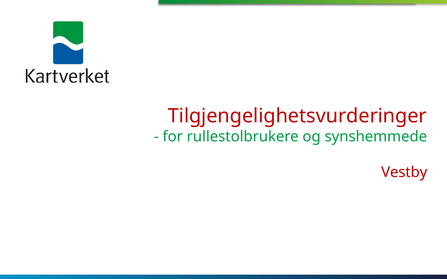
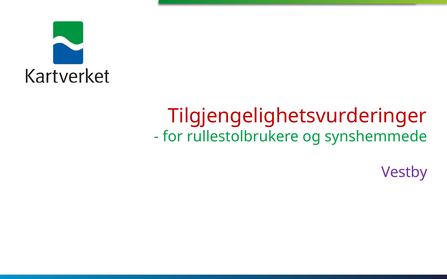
Vestby colour: red -> purple
